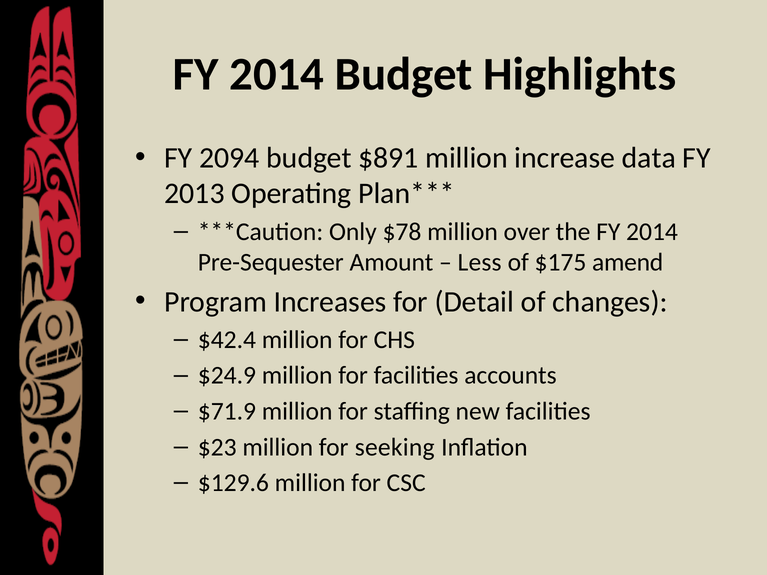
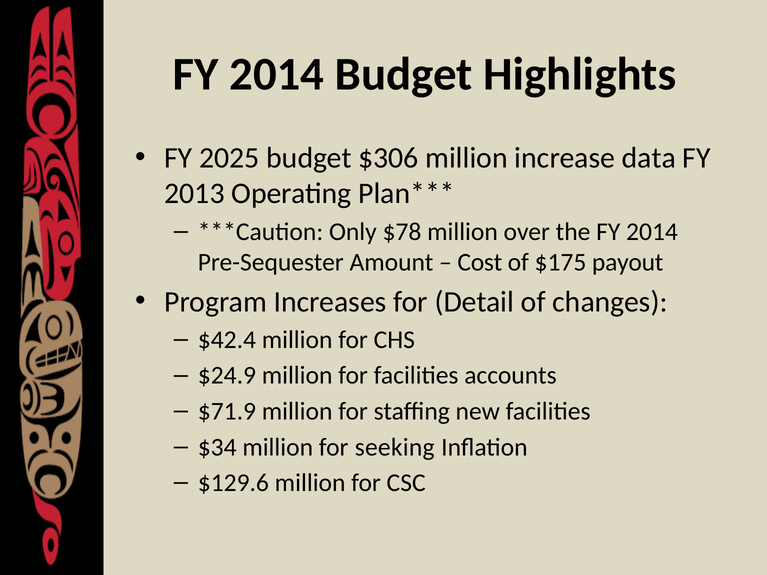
2094: 2094 -> 2025
$891: $891 -> $306
Less: Less -> Cost
amend: amend -> payout
$23: $23 -> $34
